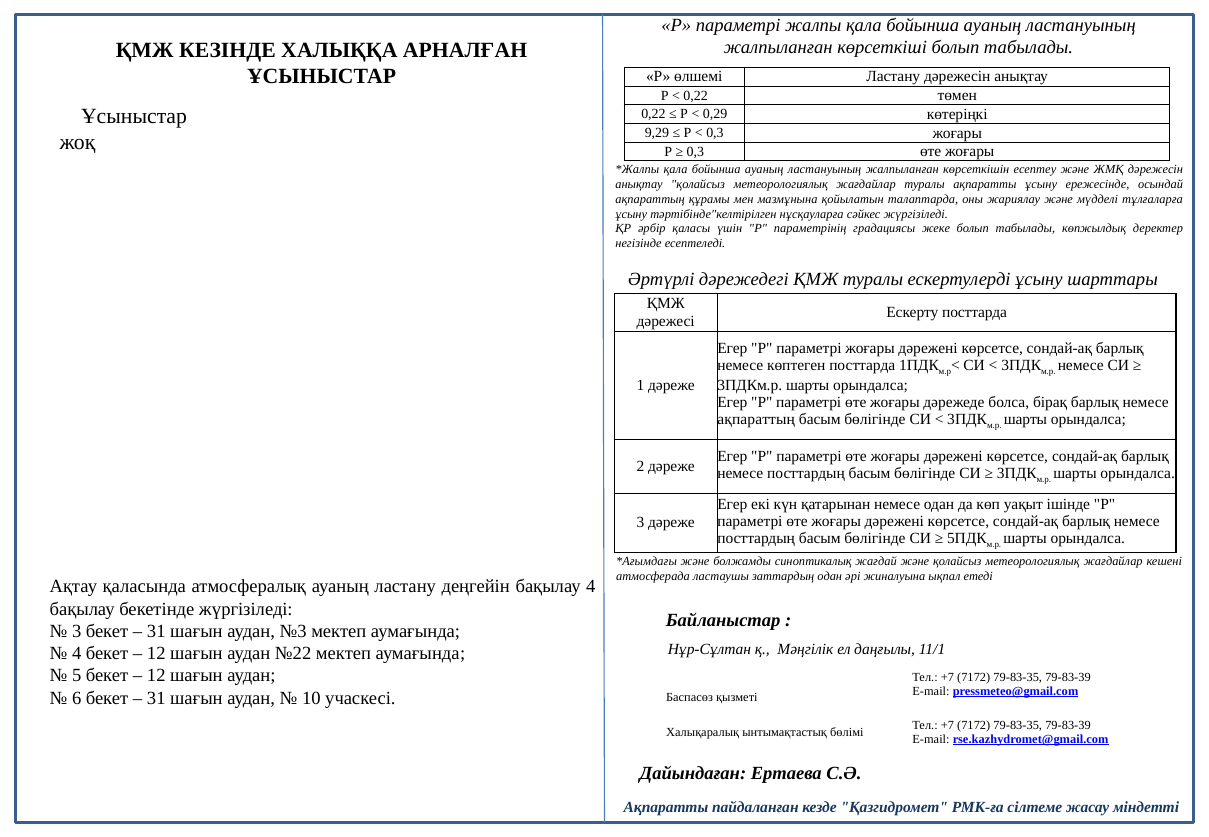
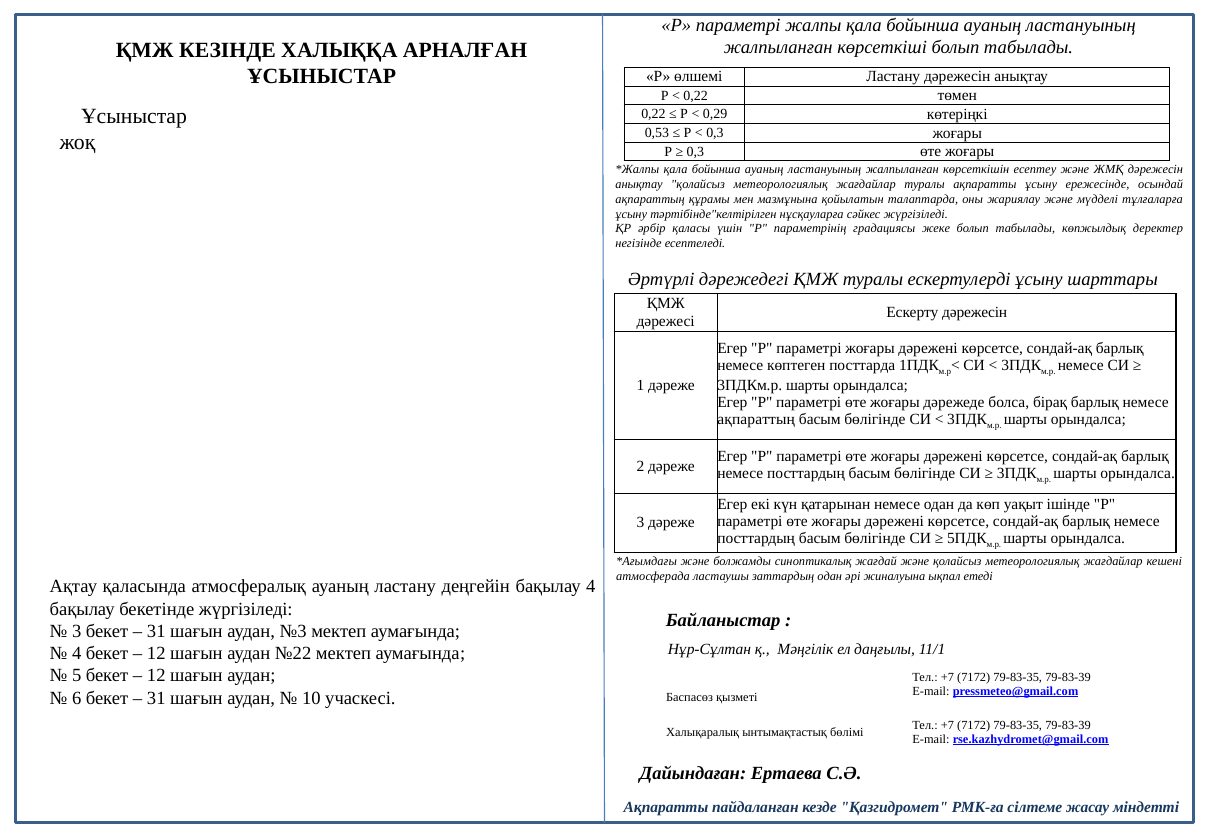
9,29: 9,29 -> 0,53
Ескерту посттарда: посттарда -> дәрежесін
